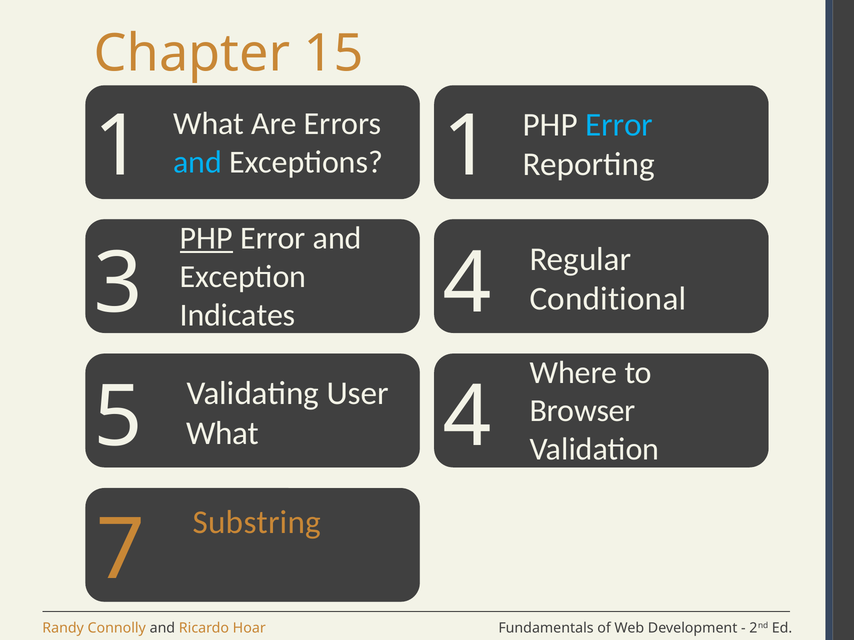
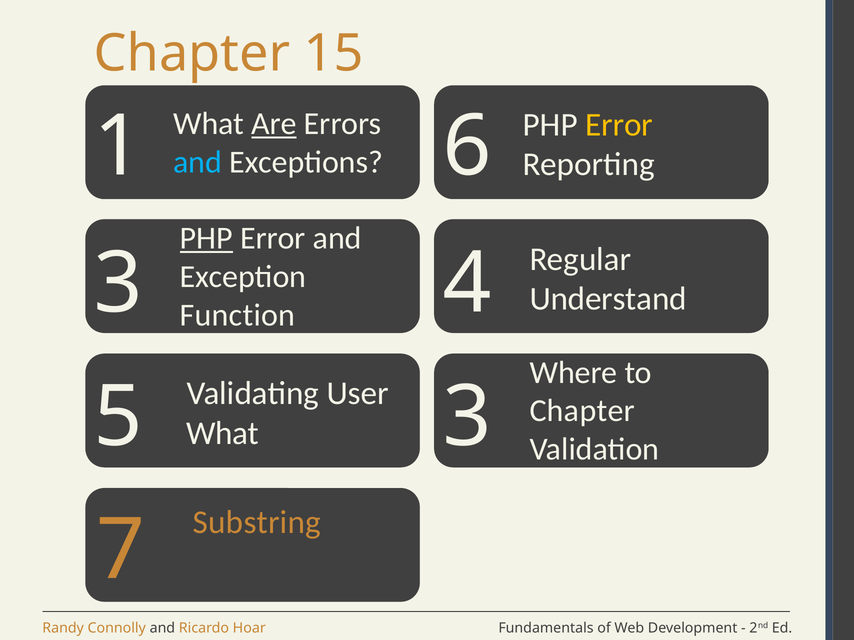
Are underline: none -> present
Error at (619, 125) colour: light blue -> yellow
1 1: 1 -> 6
Conditional: Conditional -> Understand
Indicates: Indicates -> Function
5 4: 4 -> 3
Browser at (583, 411): Browser -> Chapter
